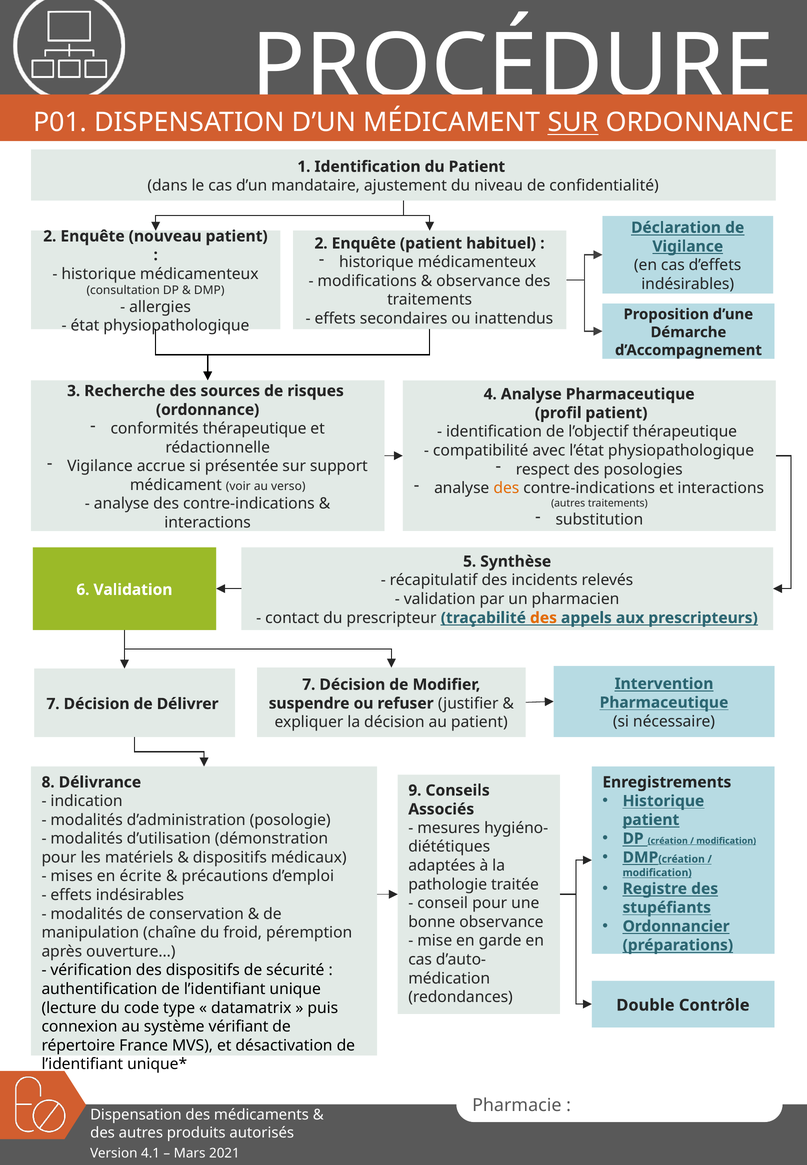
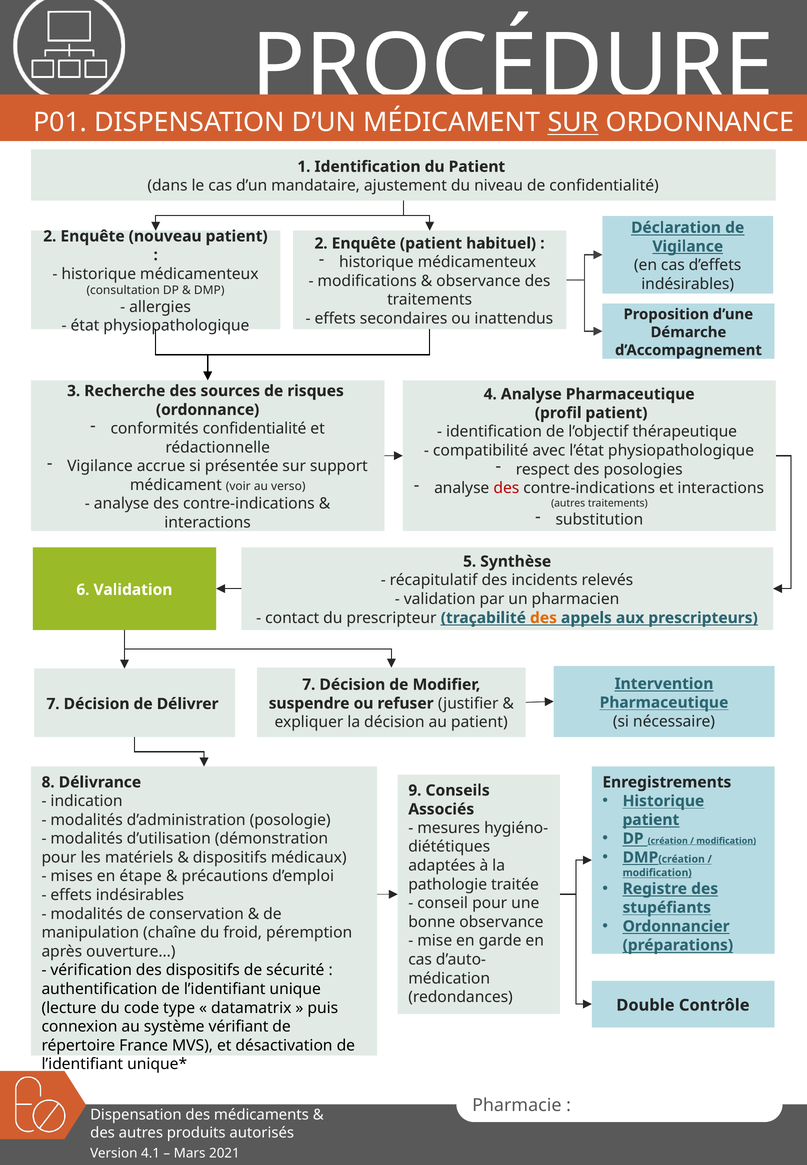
conformités thérapeutique: thérapeutique -> confidentialité
des at (506, 488) colour: orange -> red
écrite: écrite -> étape
